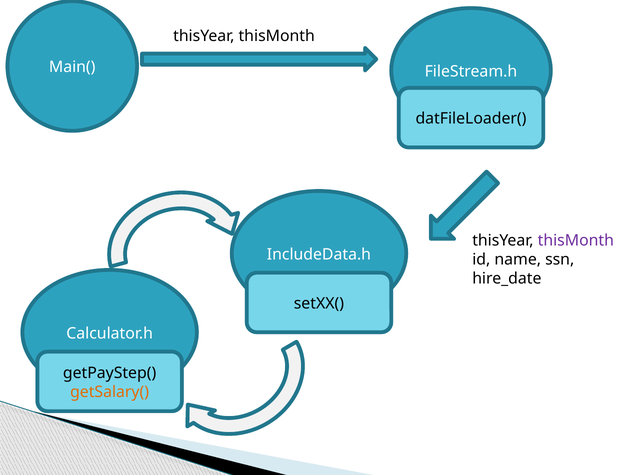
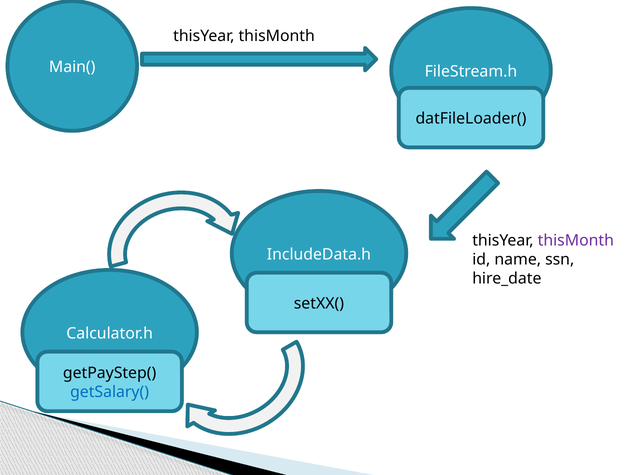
getSalary( colour: orange -> blue
